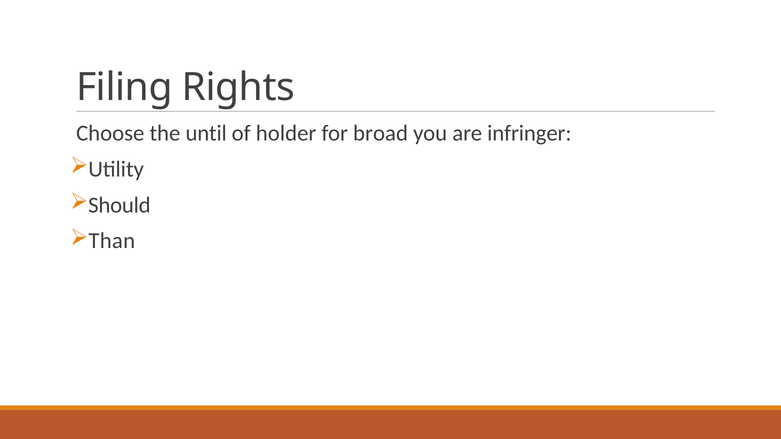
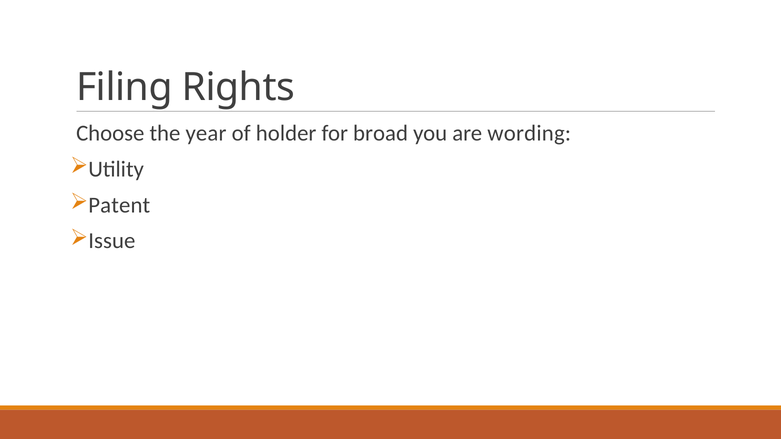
until: until -> year
infringer: infringer -> wording
Should: Should -> Patent
Than: Than -> Issue
